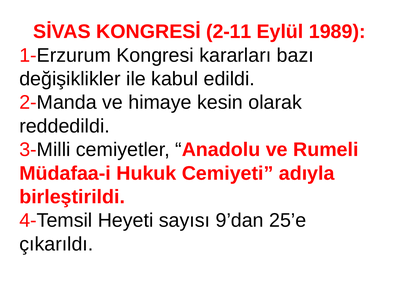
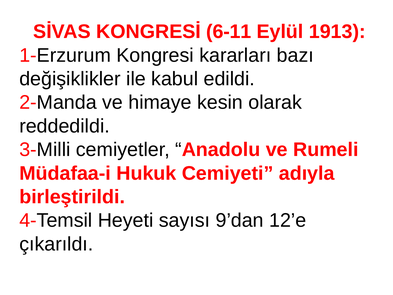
2-11: 2-11 -> 6-11
1989: 1989 -> 1913
25’e: 25’e -> 12’e
